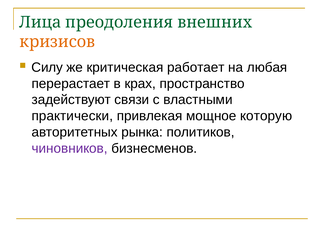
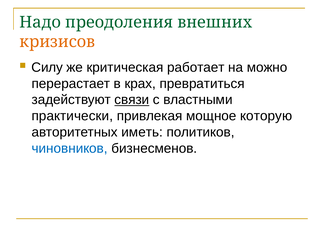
Лица: Лица -> Надо
любая: любая -> можно
пространство: пространство -> превратиться
связи underline: none -> present
рынка: рынка -> иметь
чиновников colour: purple -> blue
